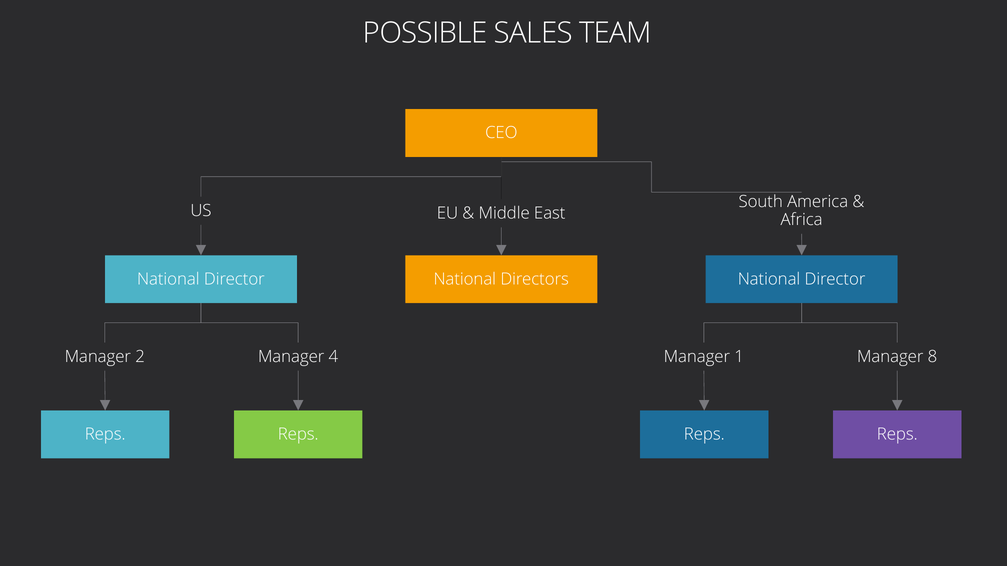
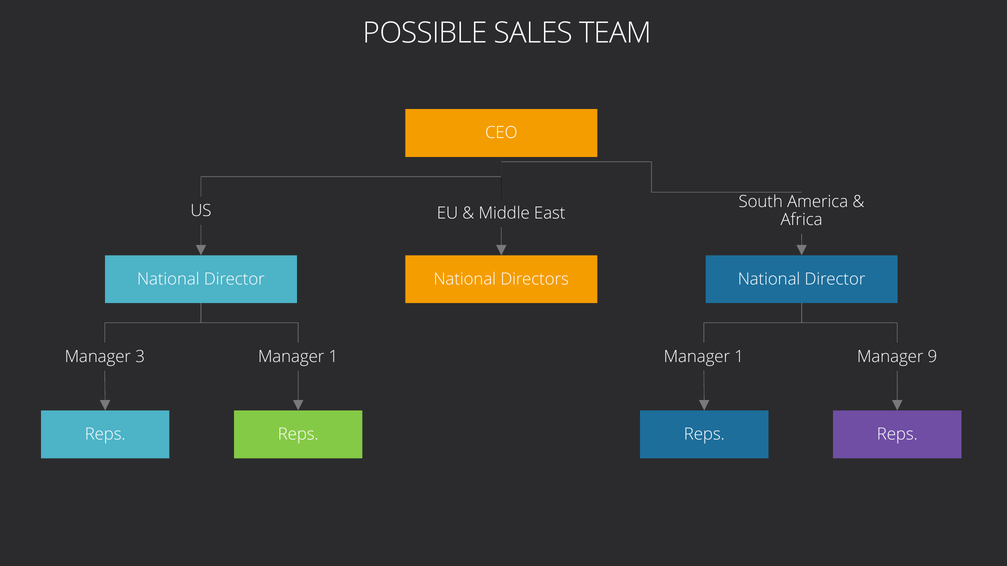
2: 2 -> 3
4 at (333, 357): 4 -> 1
8: 8 -> 9
